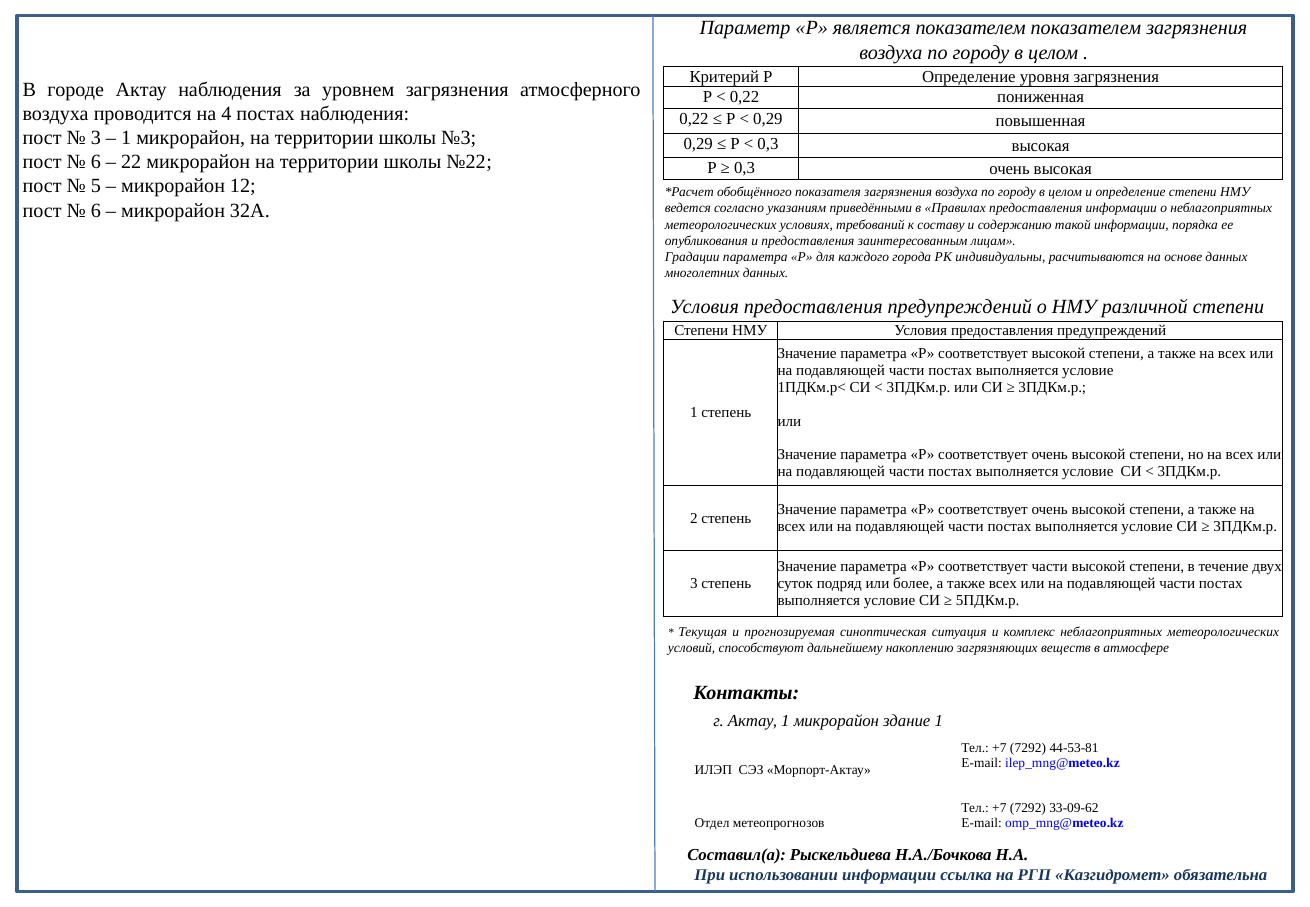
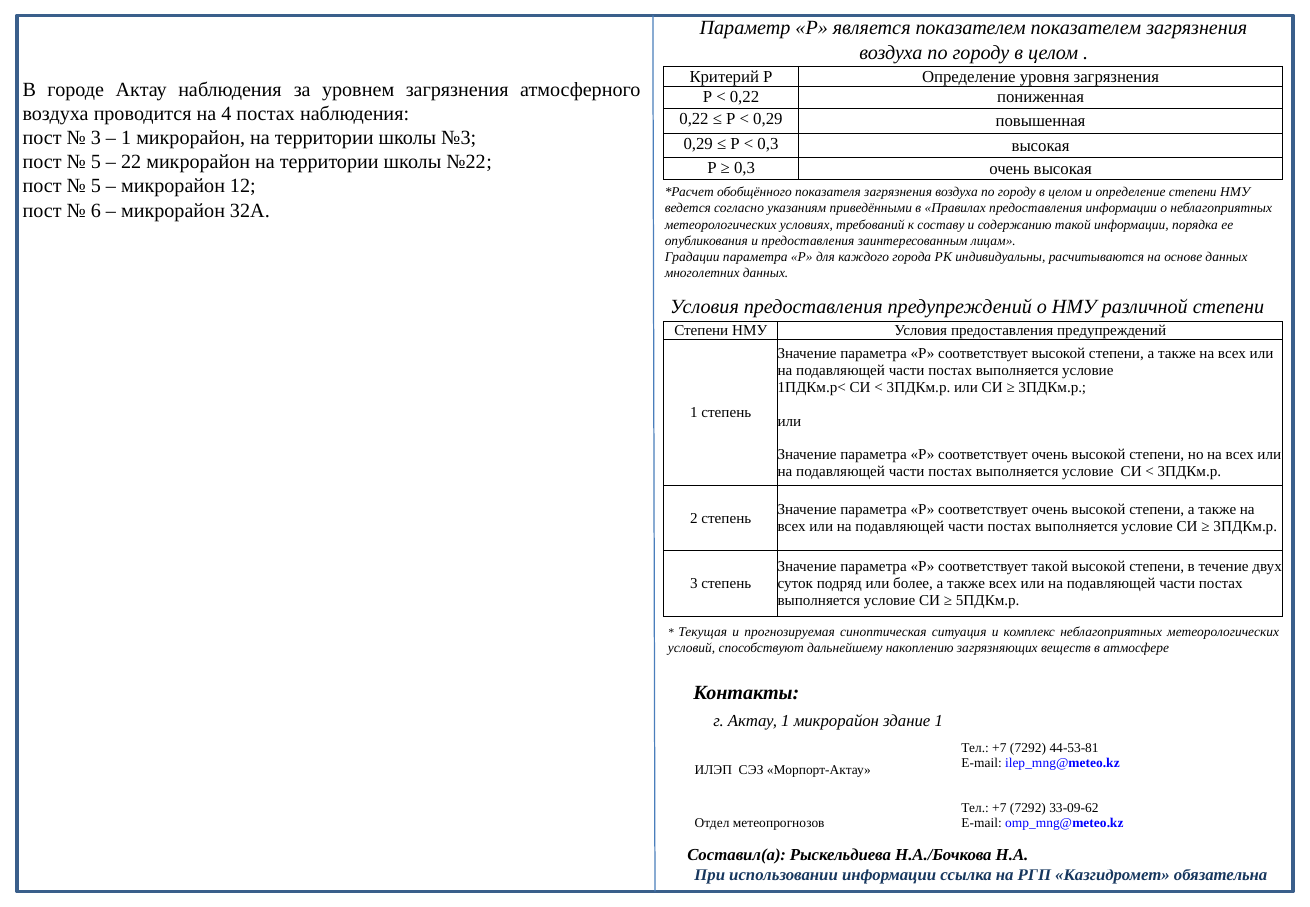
6 at (96, 162): 6 -> 5
соответствует части: части -> такой
